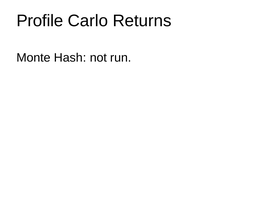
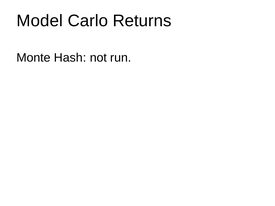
Profile: Profile -> Model
